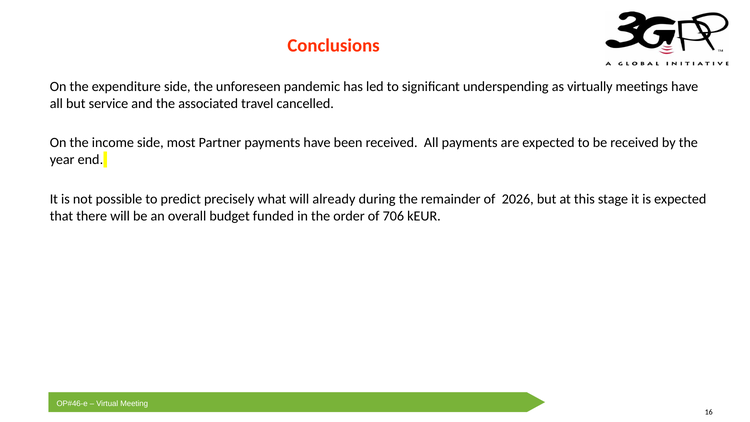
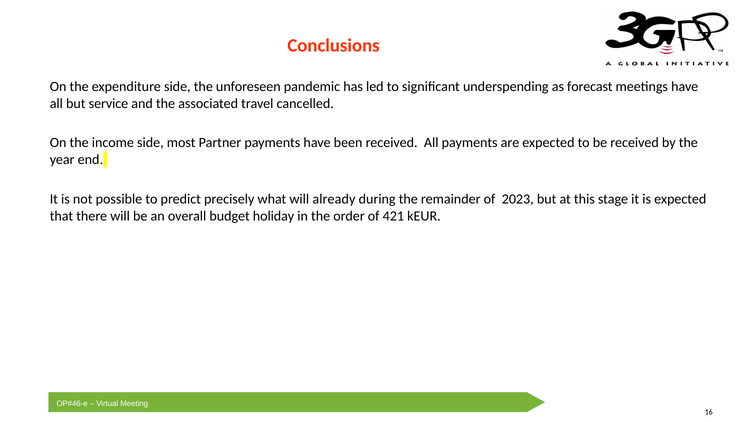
virtually: virtually -> forecast
2026: 2026 -> 2023
funded: funded -> holiday
706: 706 -> 421
